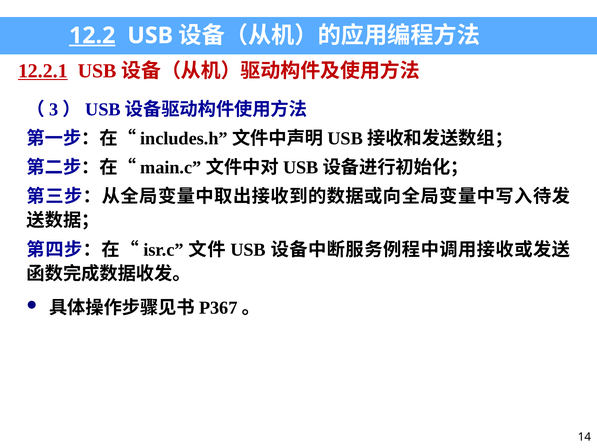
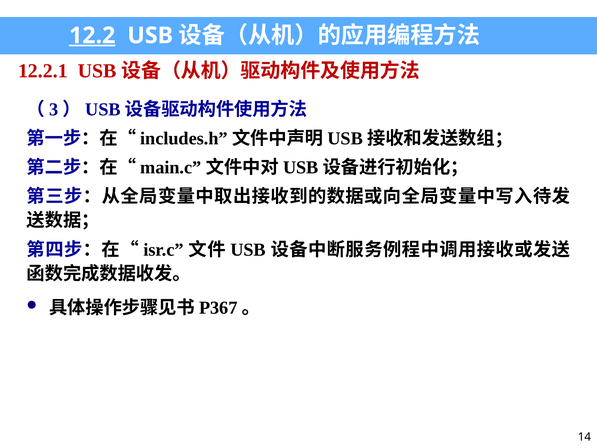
12.2.1 underline: present -> none
